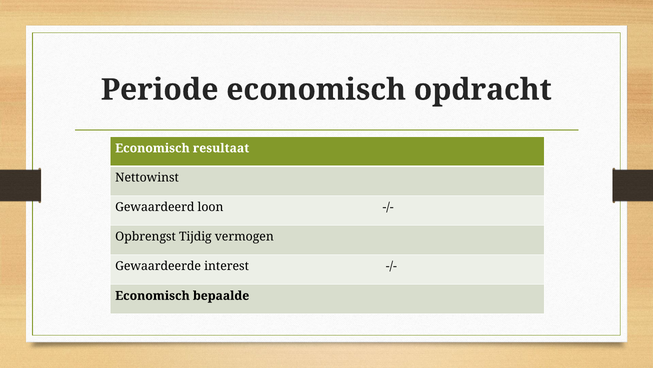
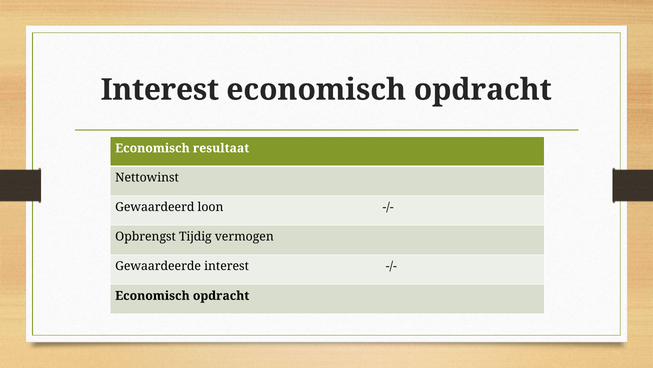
Periode at (160, 90): Periode -> Interest
bepaalde at (221, 295): bepaalde -> opdracht
